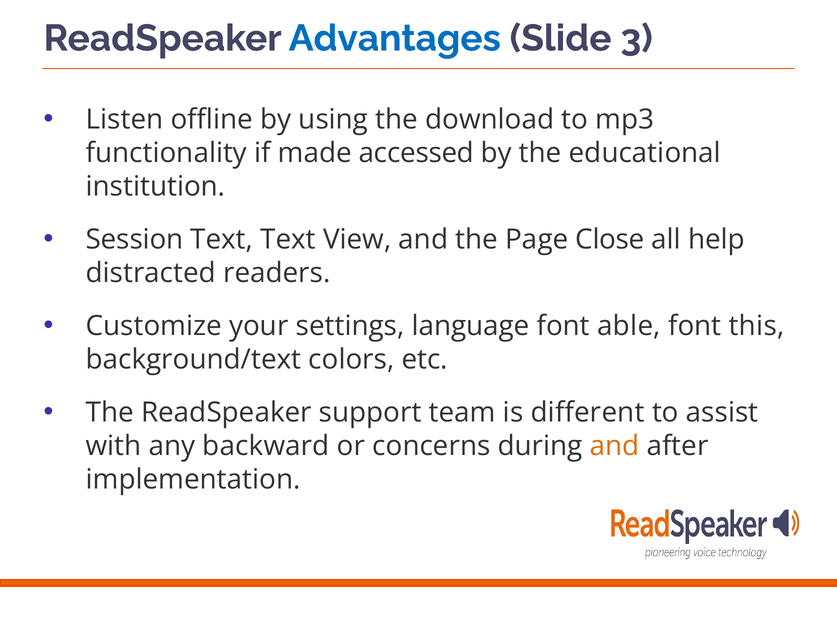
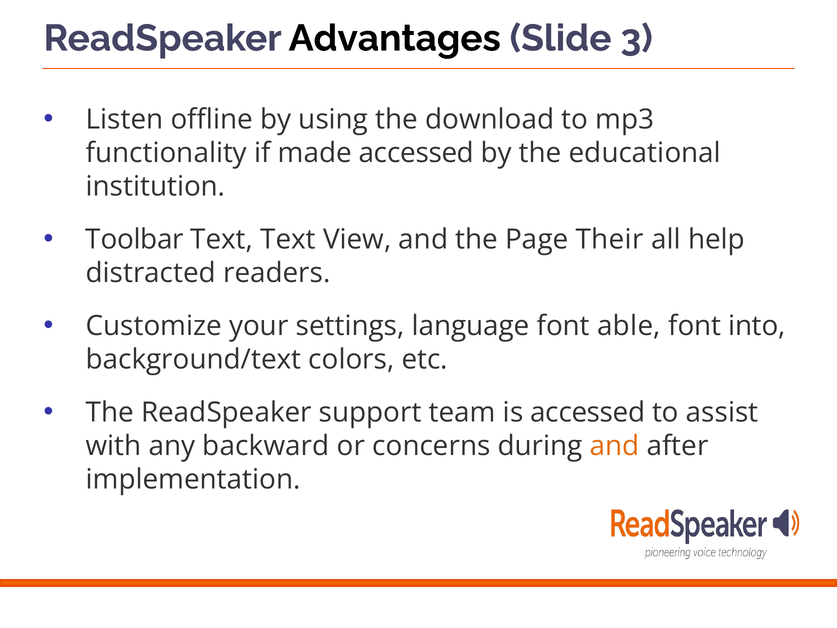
Advantages colour: blue -> black
Session: Session -> Toolbar
Close: Close -> Their
this: this -> into
is different: different -> accessed
